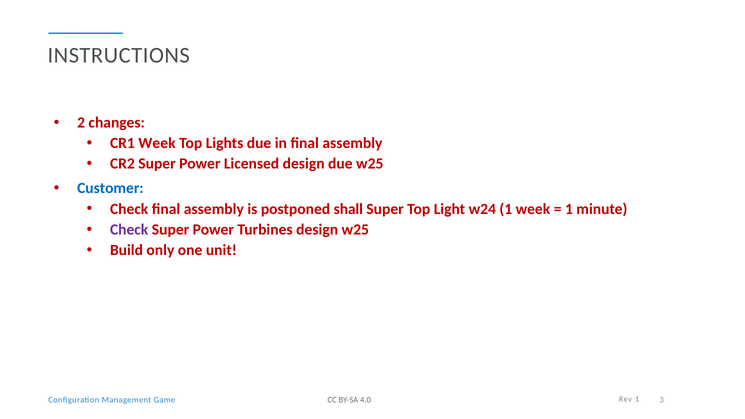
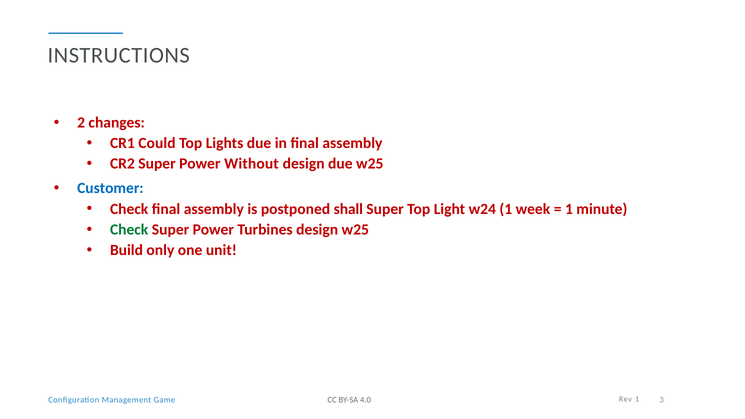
CR1 Week: Week -> Could
Licensed: Licensed -> Without
Check at (129, 230) colour: purple -> green
